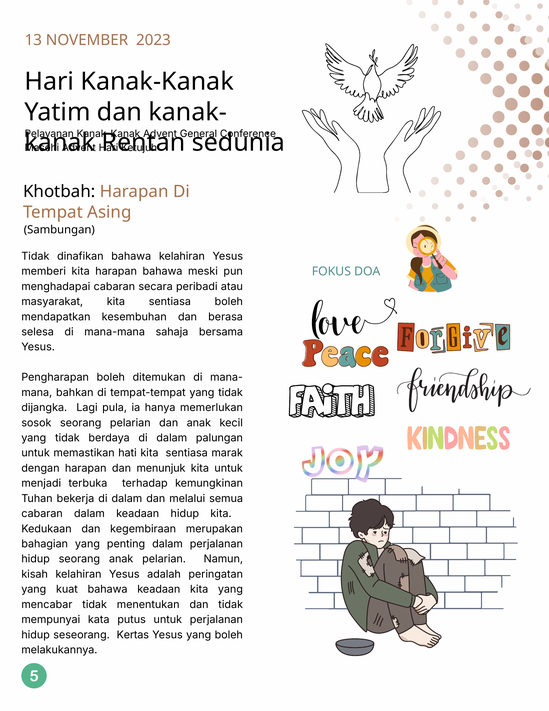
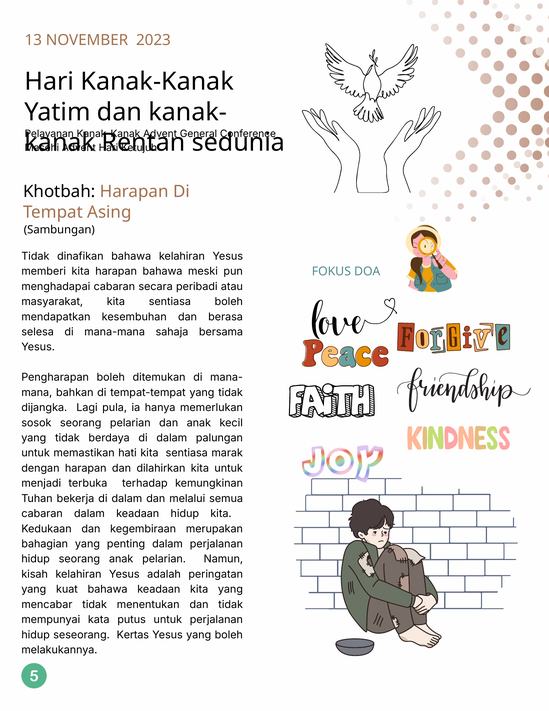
menunjuk: menunjuk -> dilahirkan
